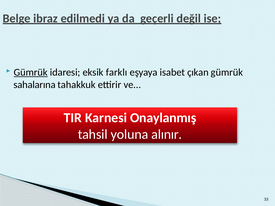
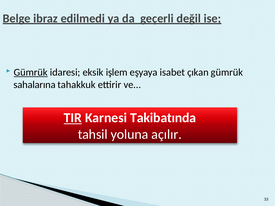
farklı: farklı -> işlem
TIR underline: none -> present
Onaylanmış: Onaylanmış -> Takibatında
alınır: alınır -> açılır
